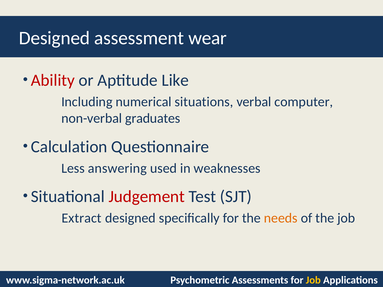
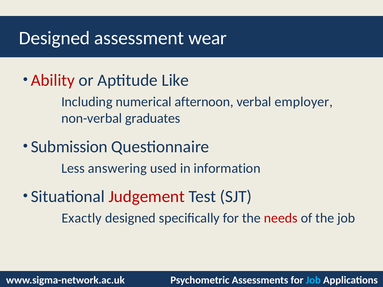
situations: situations -> afternoon
computer: computer -> employer
Calculation: Calculation -> Submission
weaknesses: weaknesses -> information
Extract: Extract -> Exactly
needs colour: orange -> red
Job at (313, 280) colour: yellow -> light blue
